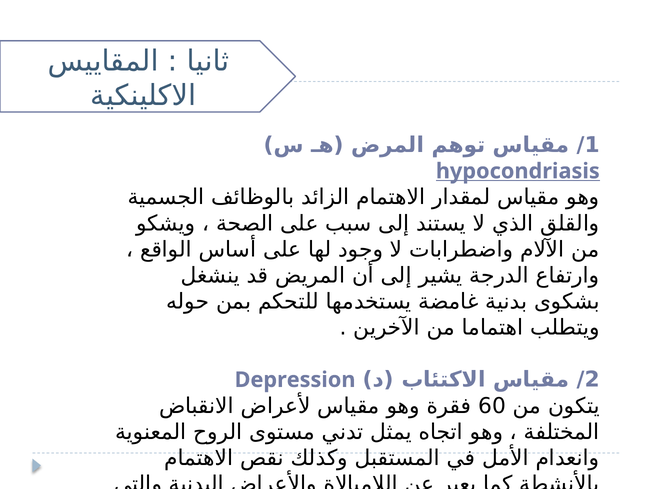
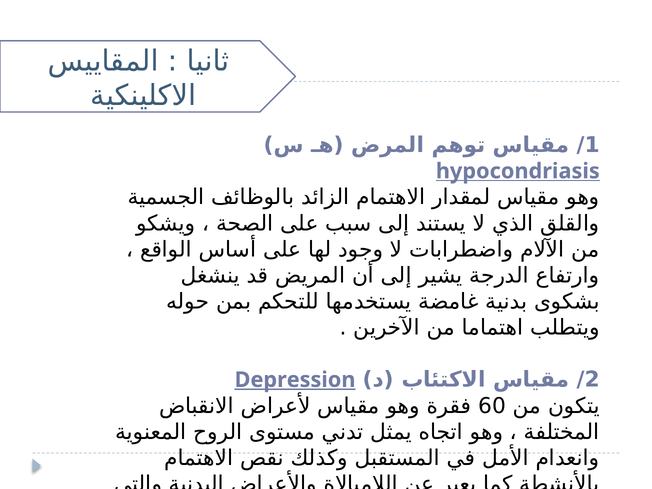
Depression underline: none -> present
